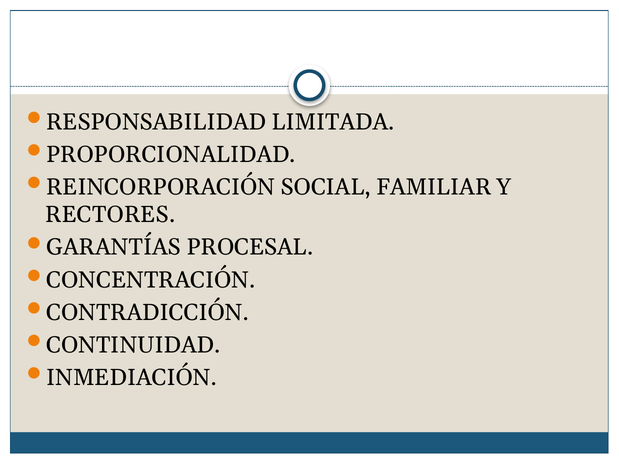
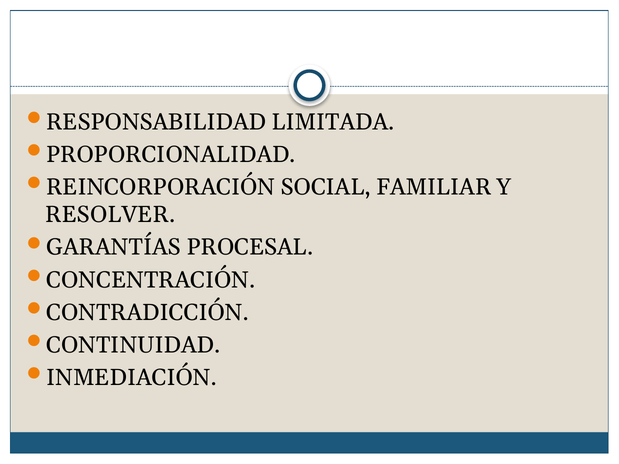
RECTORES: RECTORES -> RESOLVER
